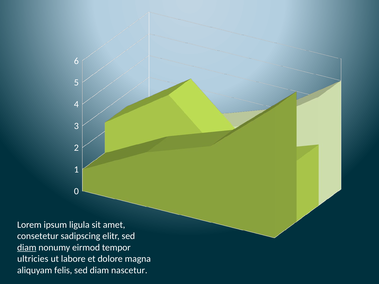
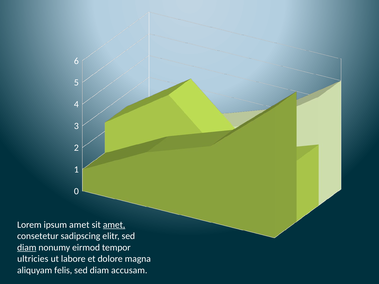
ipsum ligula: ligula -> amet
amet at (114, 225) underline: none -> present
nascetur: nascetur -> accusam
